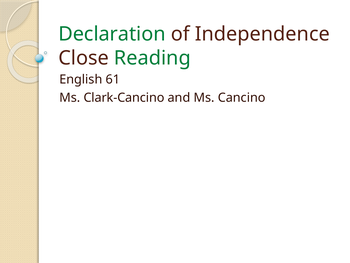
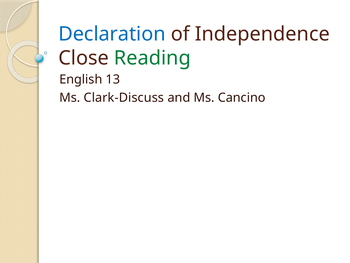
Declaration colour: green -> blue
61: 61 -> 13
Clark-Cancino: Clark-Cancino -> Clark-Discuss
